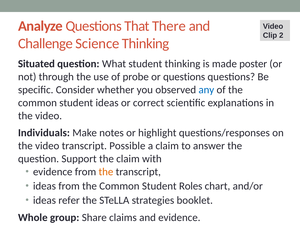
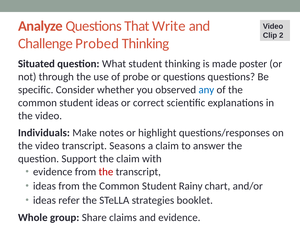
There: There -> Write
Science: Science -> Probed
Possible: Possible -> Seasons
the at (106, 172) colour: orange -> red
Roles: Roles -> Rainy
